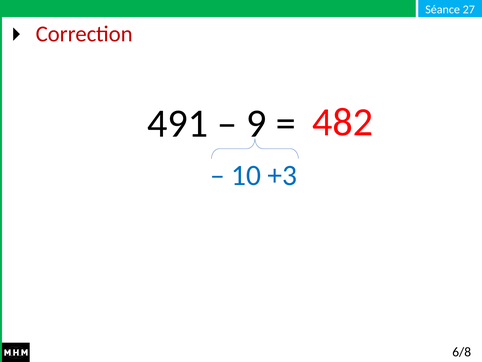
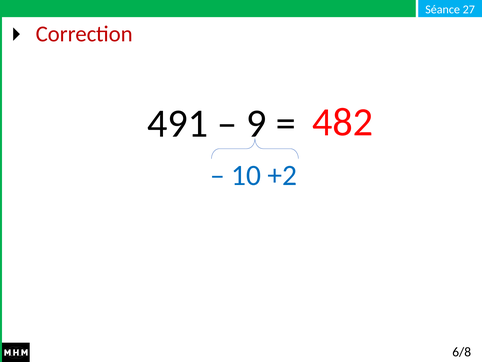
+3: +3 -> +2
